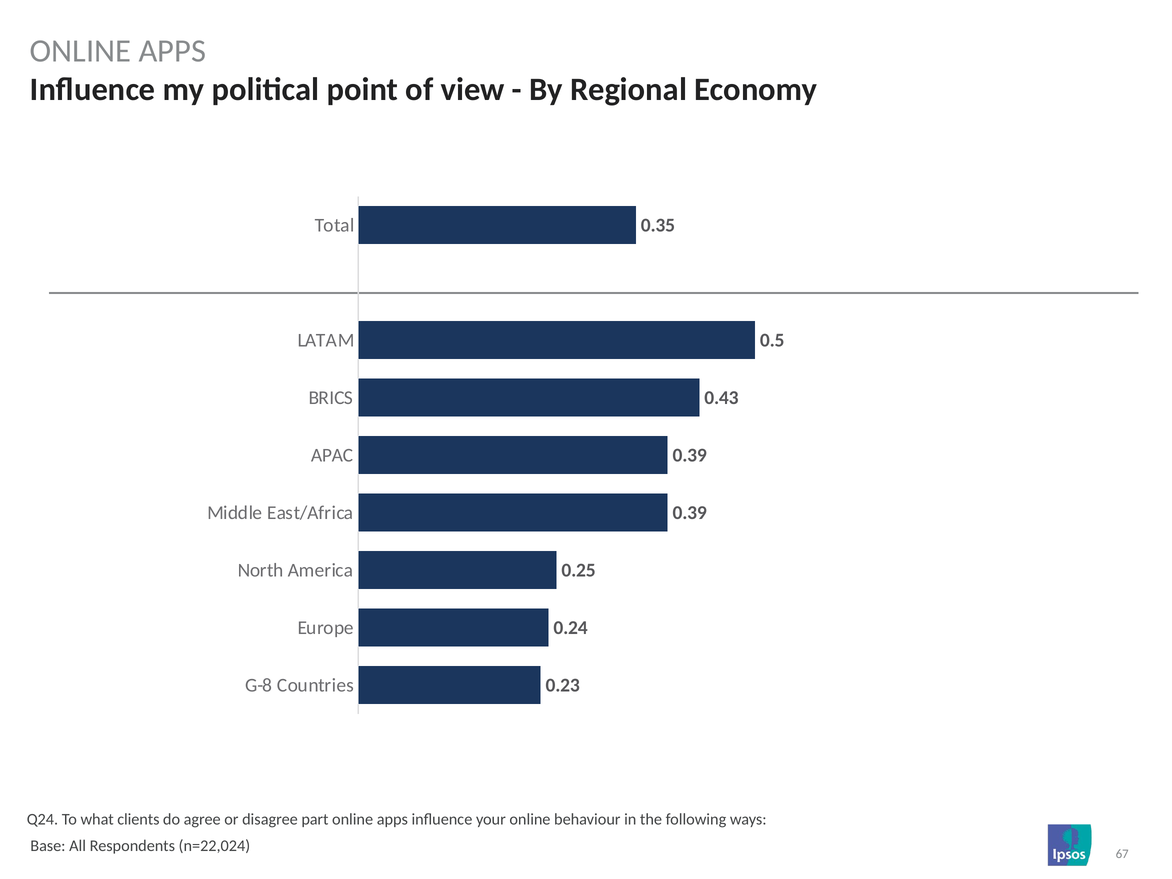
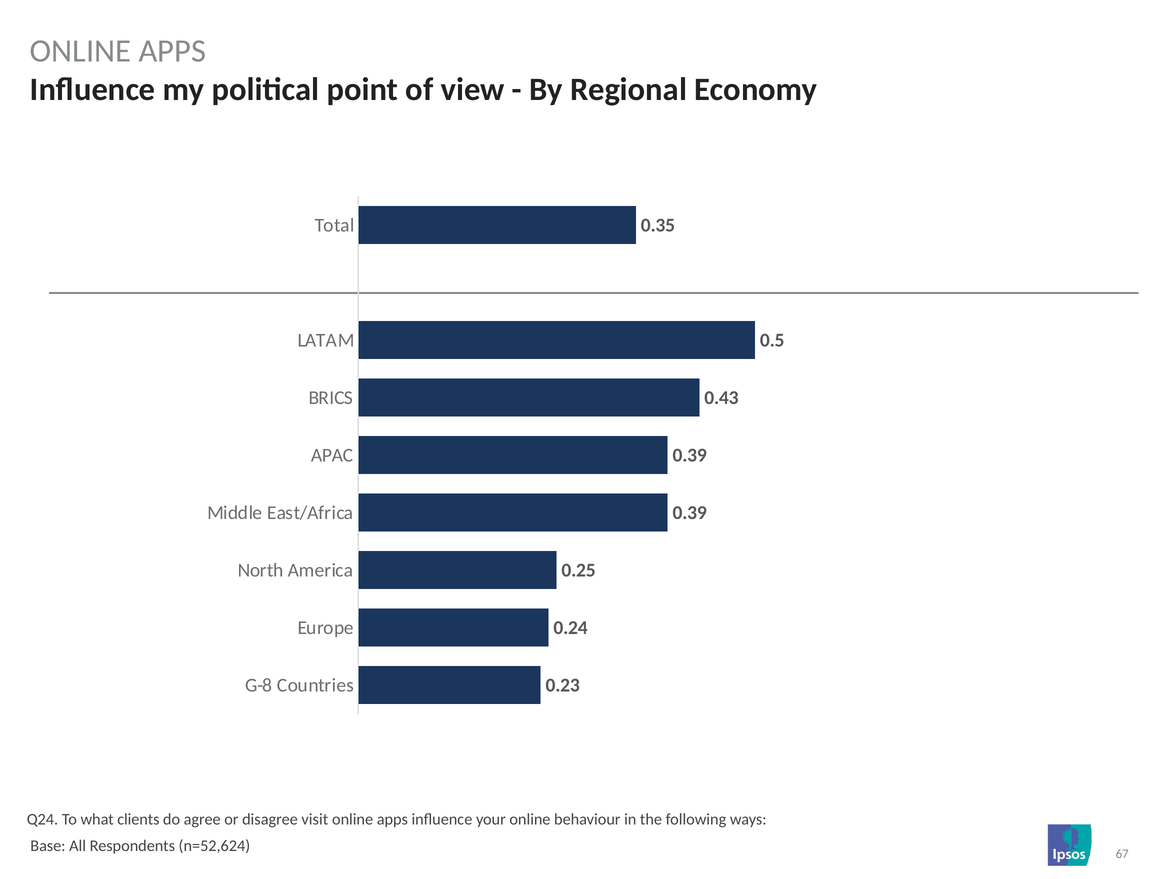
part: part -> visit
n=22,024: n=22,024 -> n=52,624
